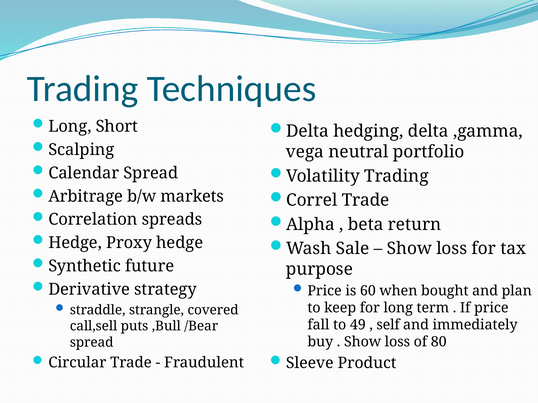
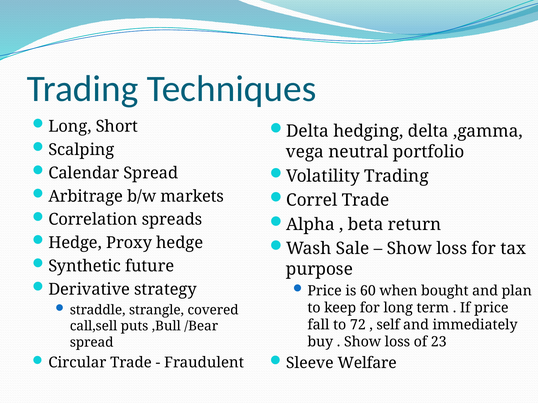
49: 49 -> 72
80: 80 -> 23
Product: Product -> Welfare
